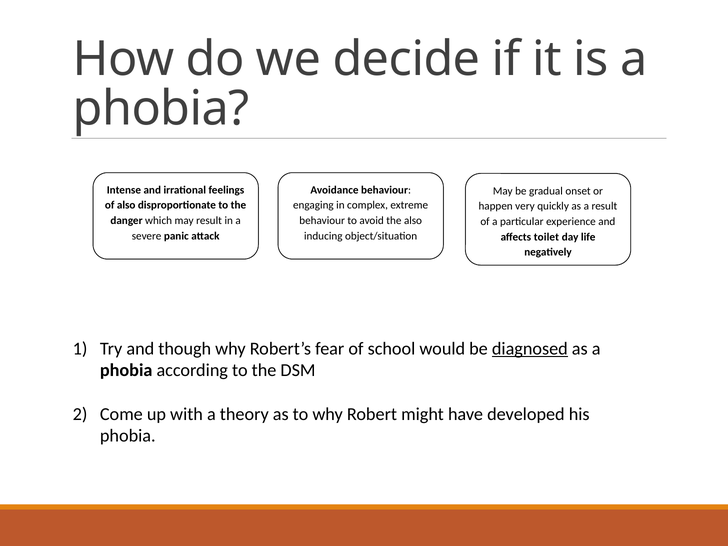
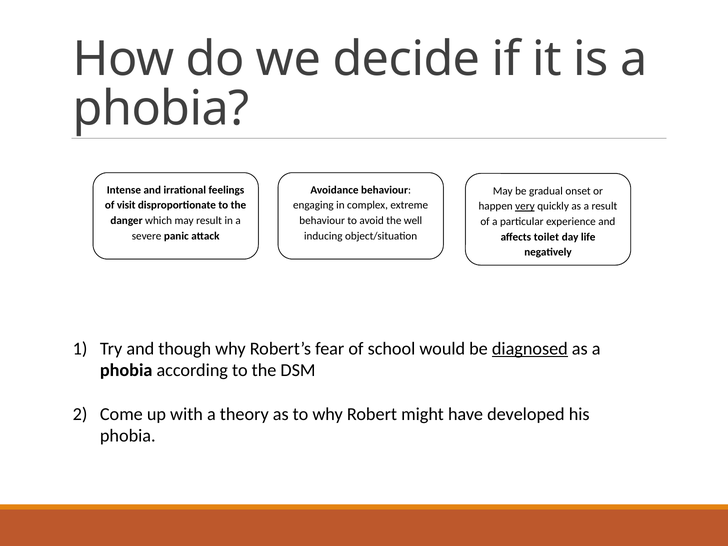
of also: also -> visit
very underline: none -> present
the also: also -> well
